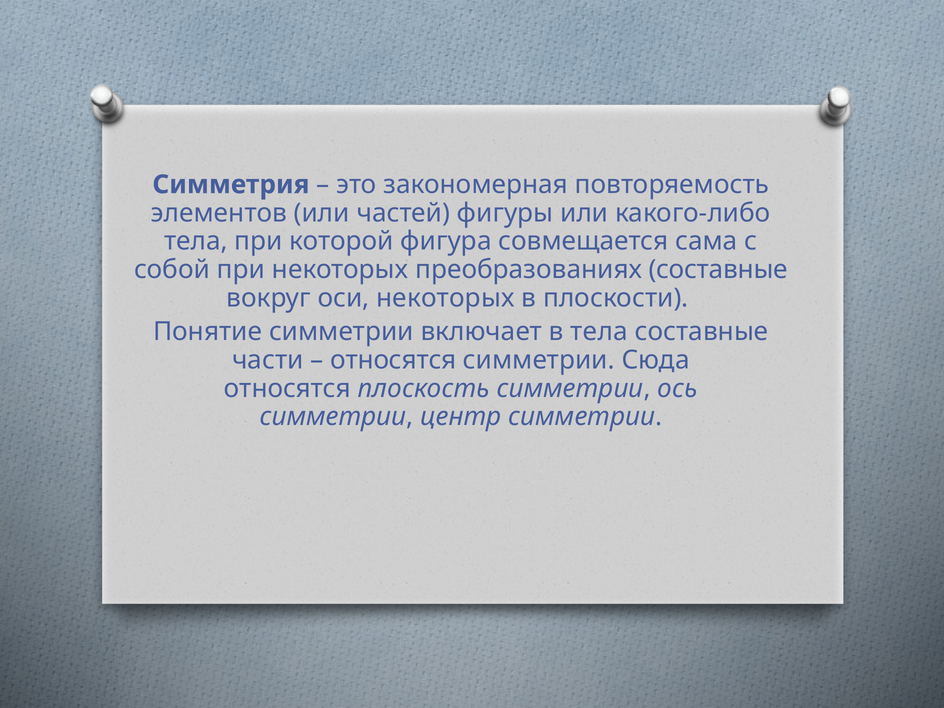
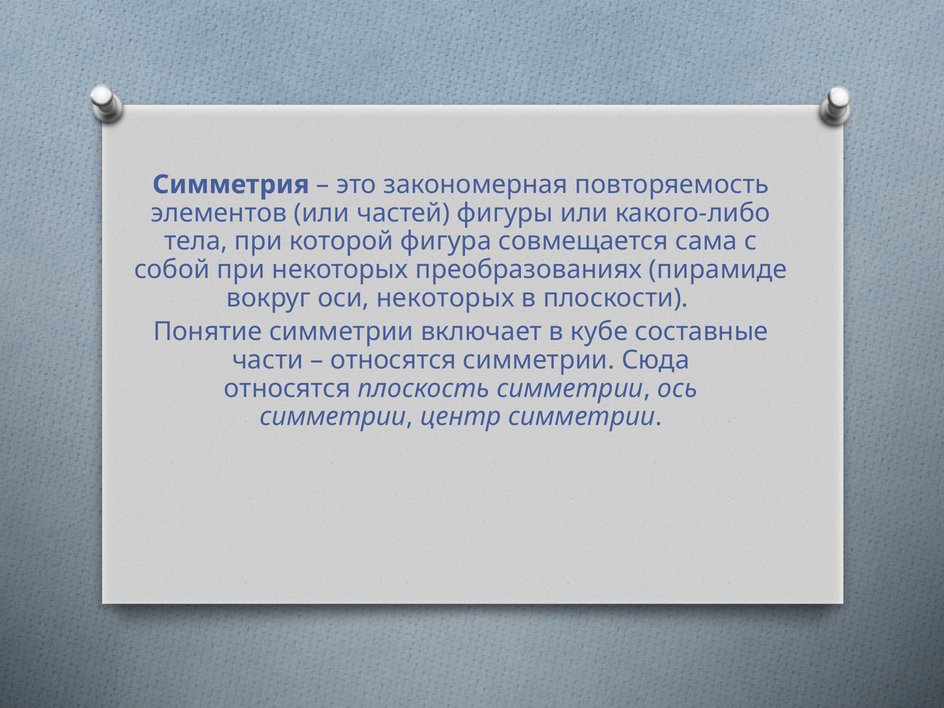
преобразованиях составные: составные -> пирамиде
в тела: тела -> кубе
